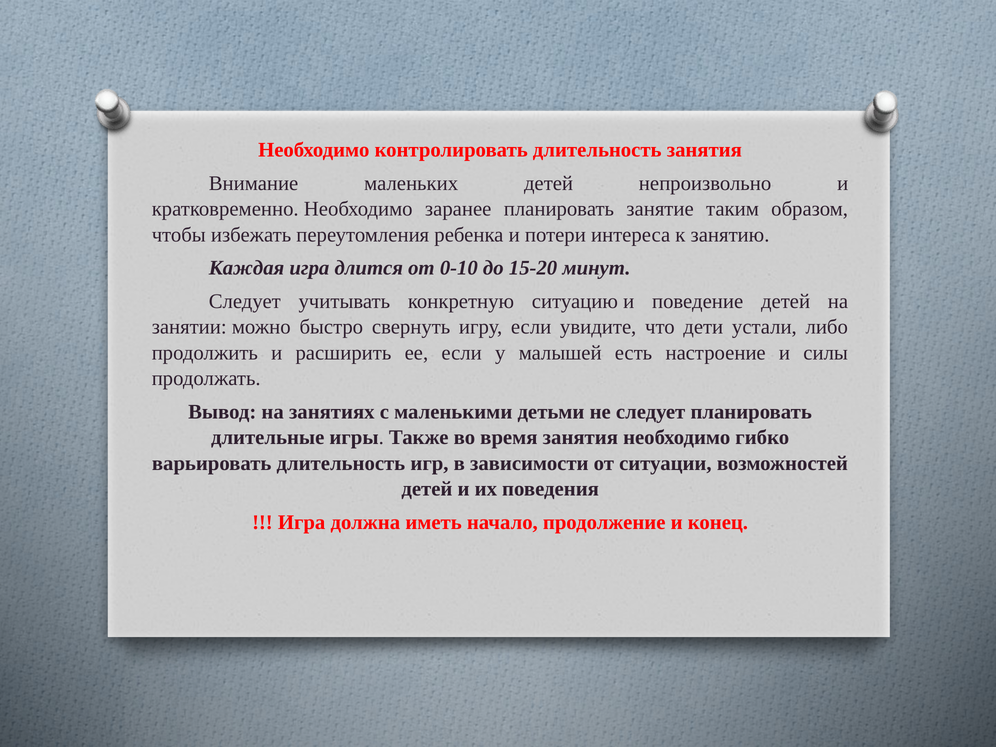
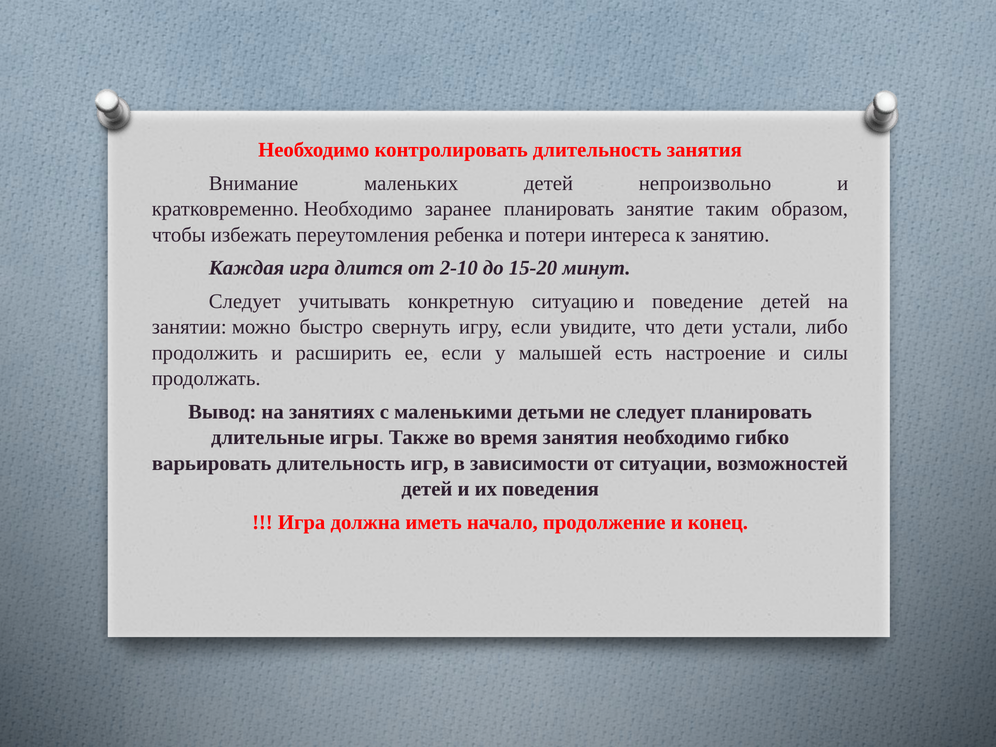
0-10: 0-10 -> 2-10
